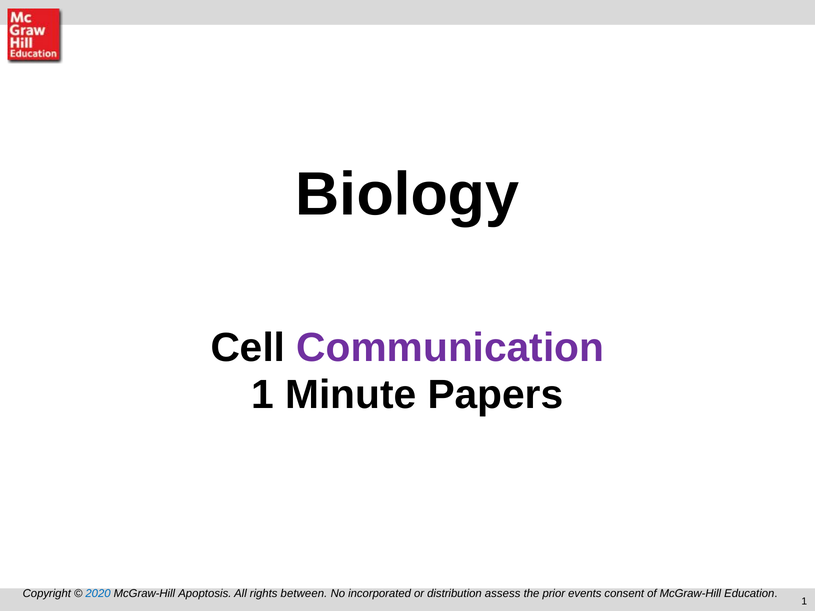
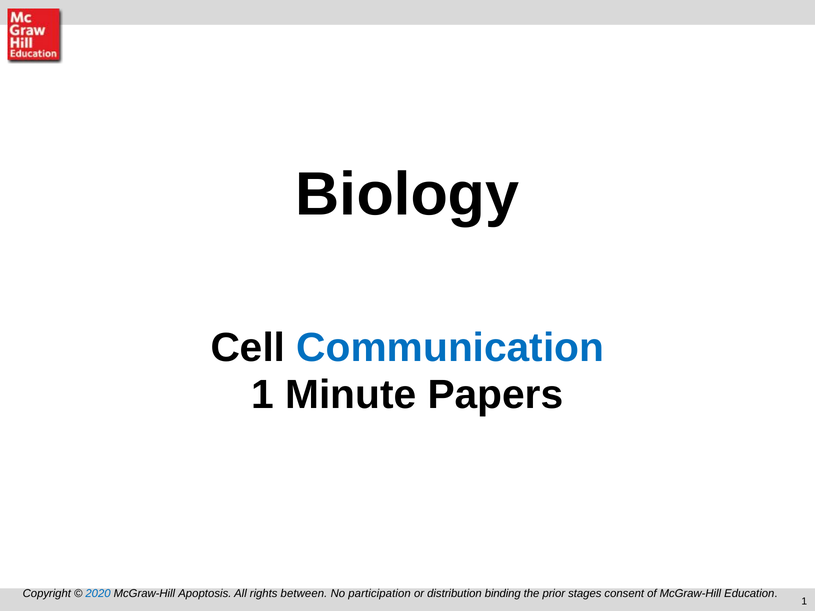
Communication colour: purple -> blue
incorporated: incorporated -> participation
assess: assess -> binding
events: events -> stages
